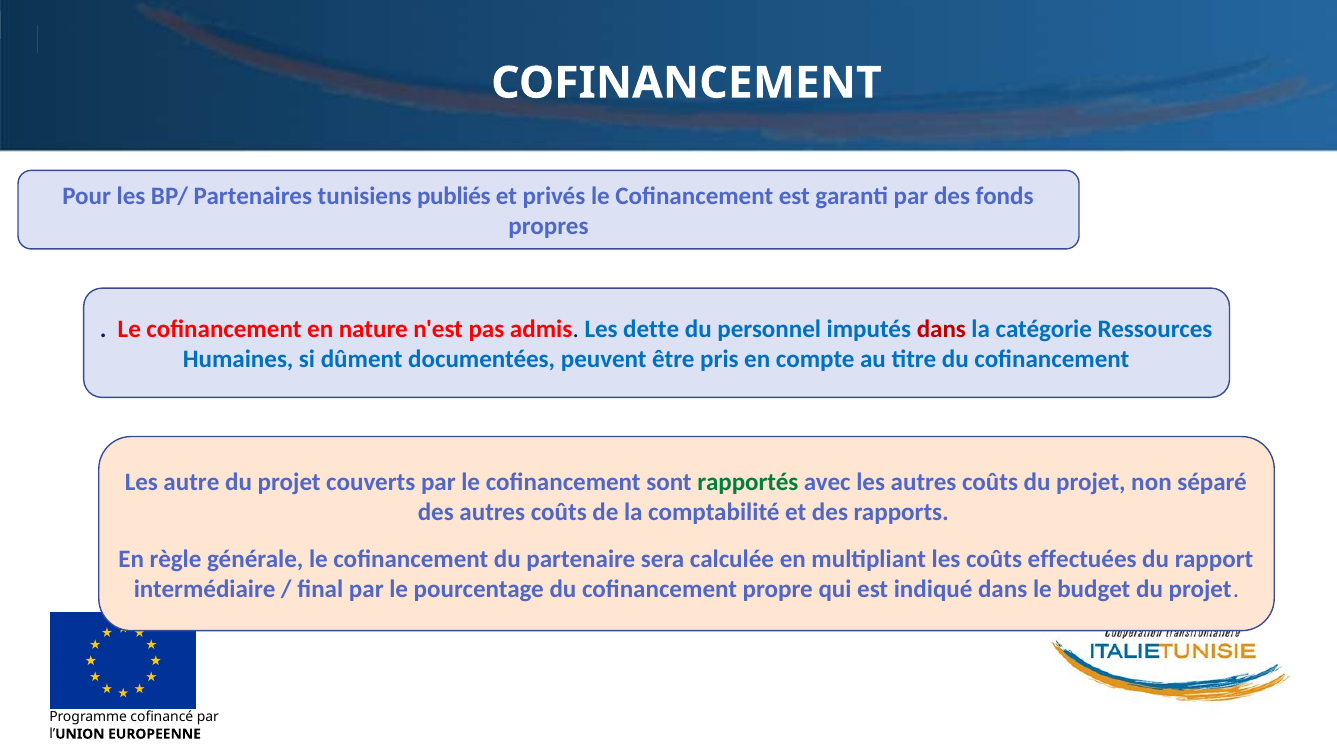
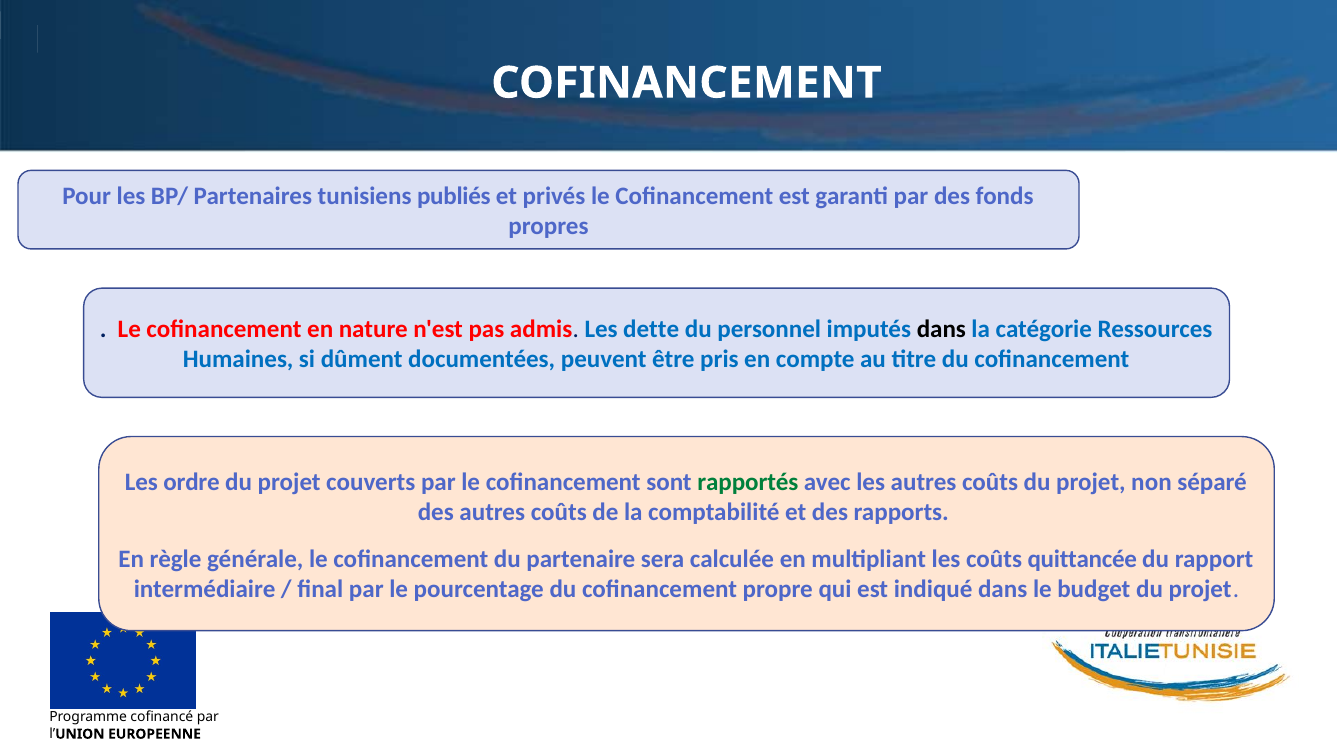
dans at (941, 329) colour: red -> black
autre: autre -> ordre
effectuées: effectuées -> quittancée
